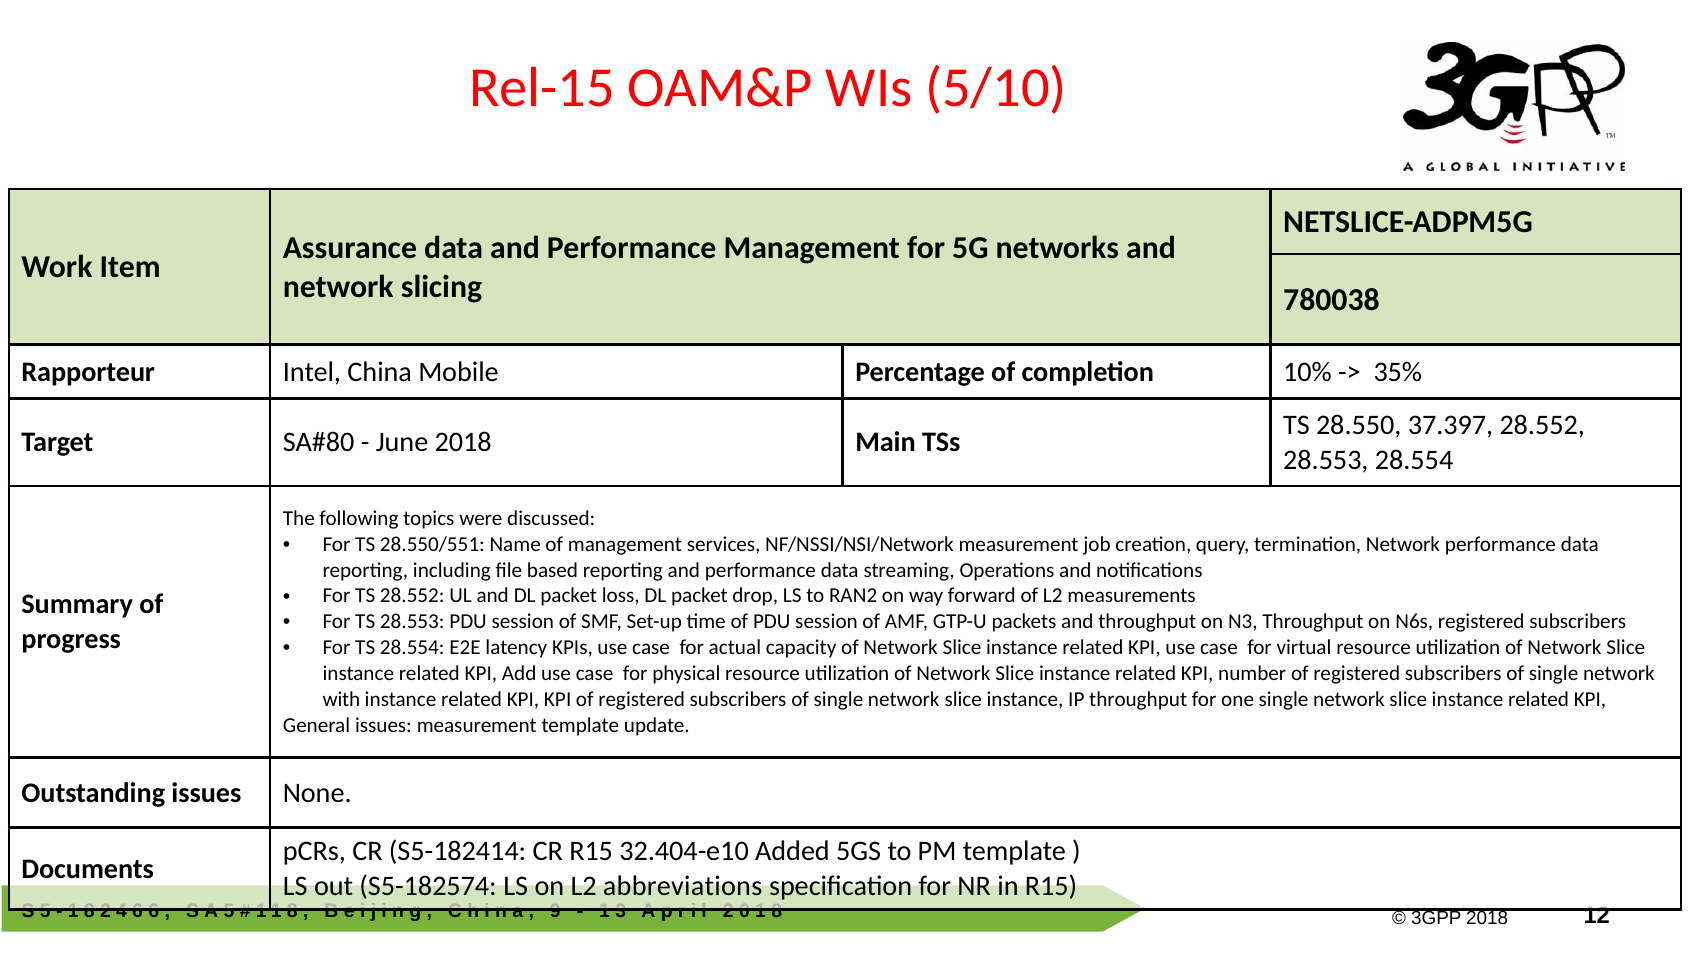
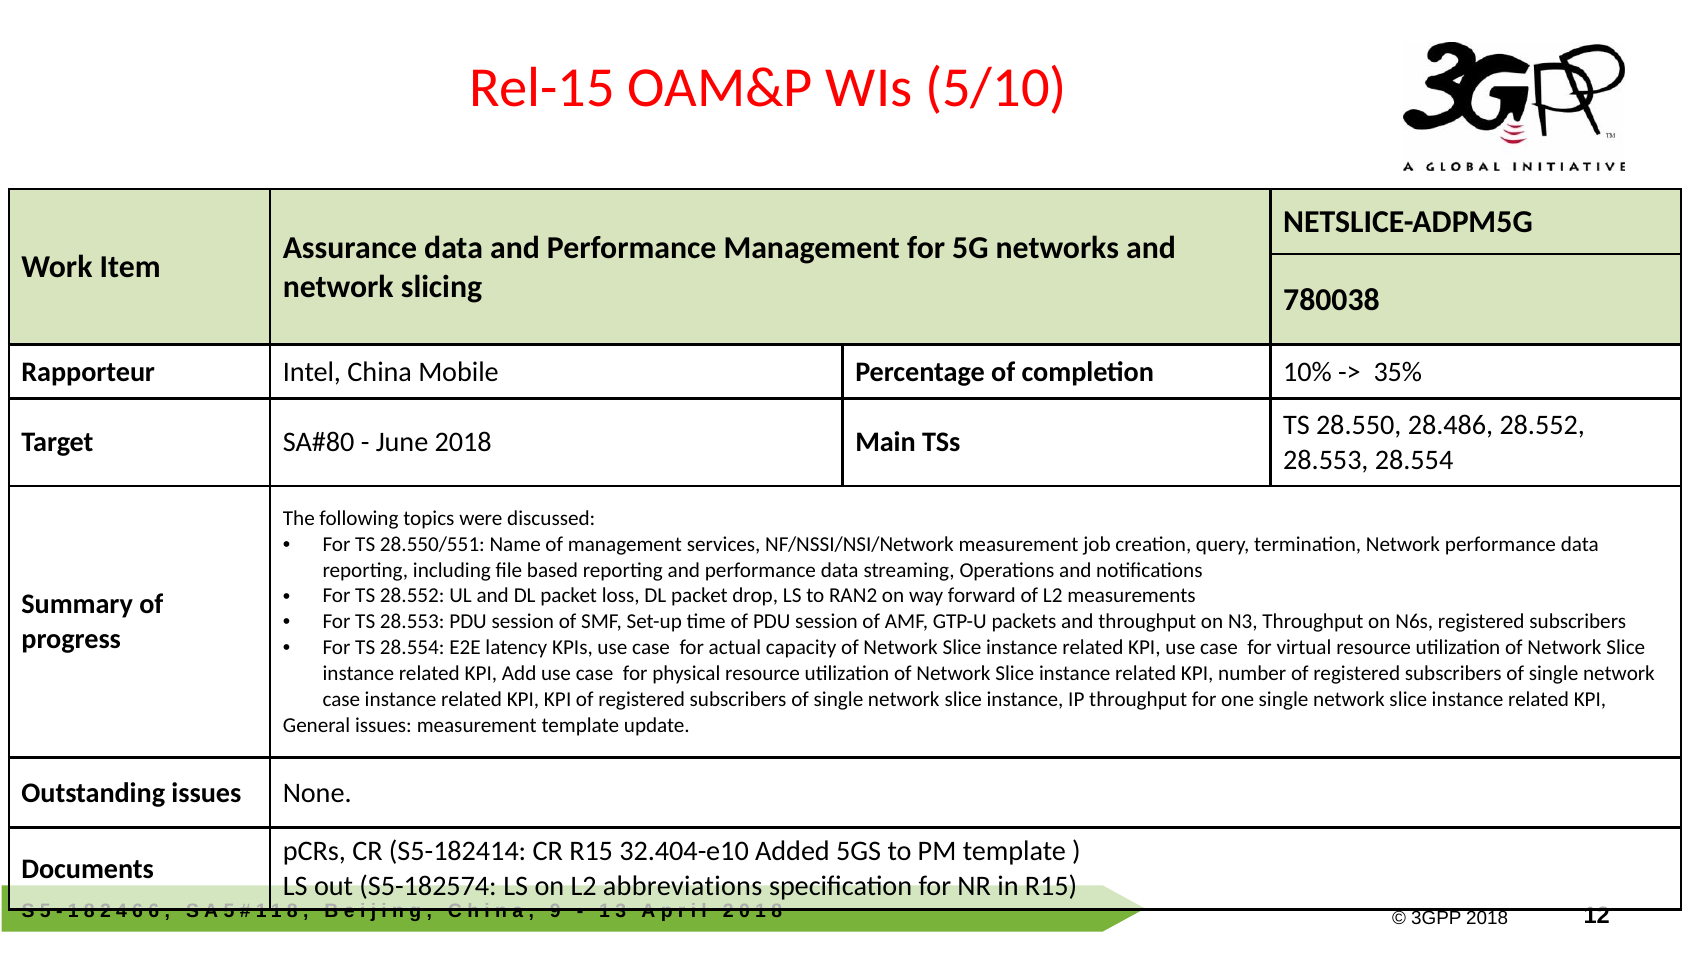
37.397: 37.397 -> 28.486
with at (341, 699): with -> case
